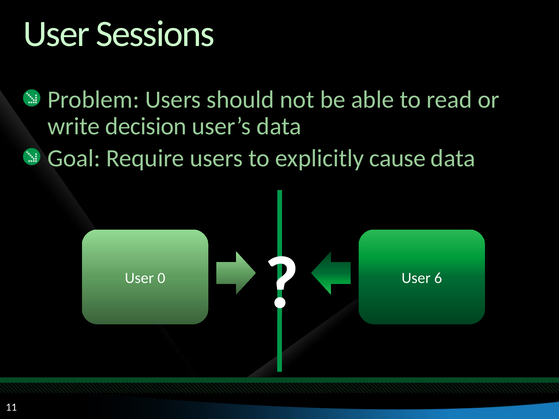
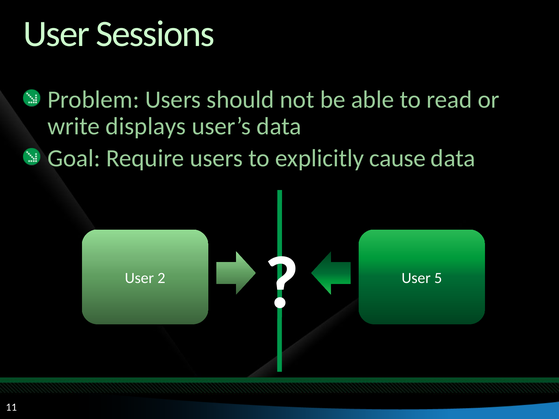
decision: decision -> displays
0: 0 -> 2
6: 6 -> 5
